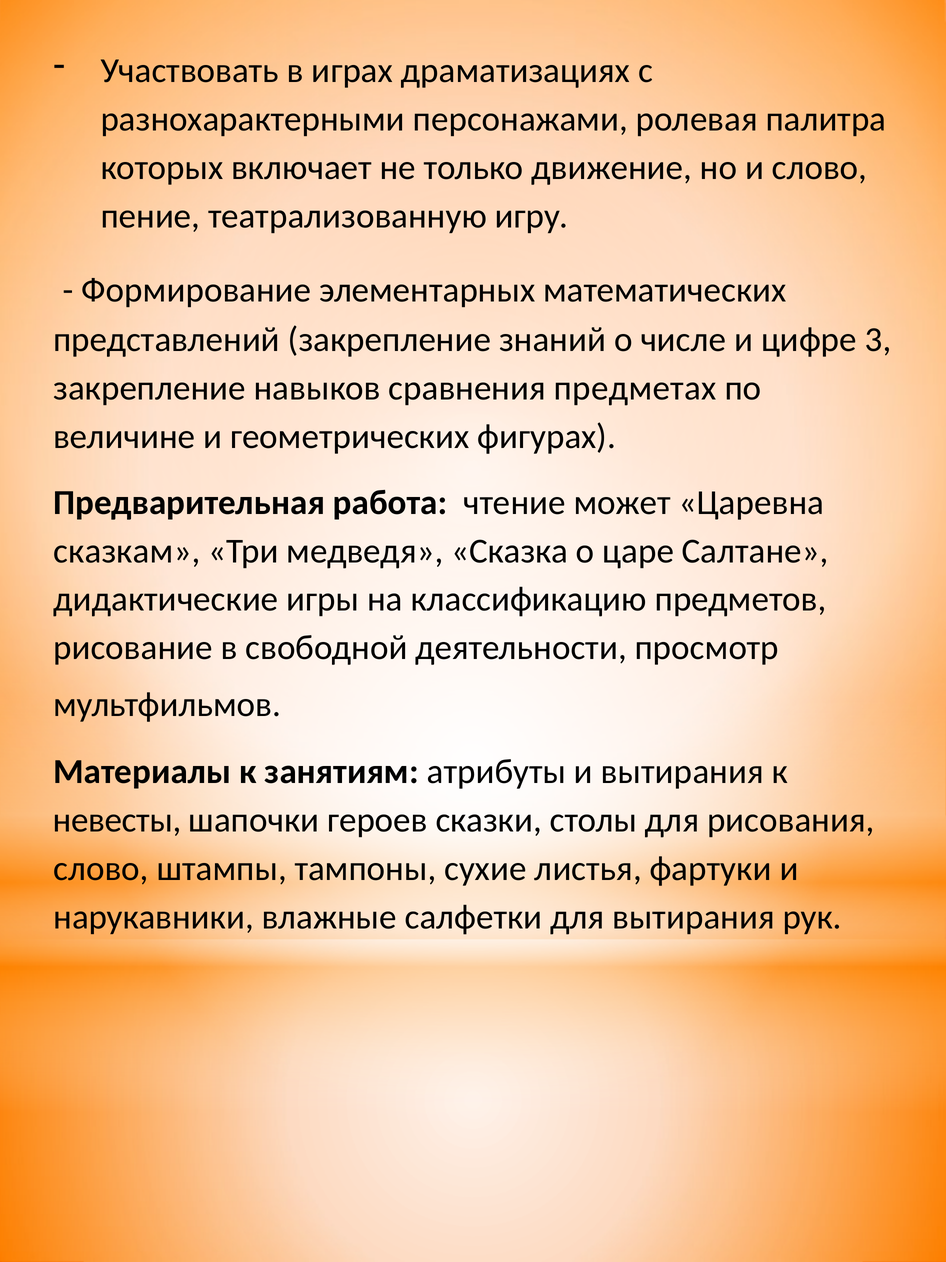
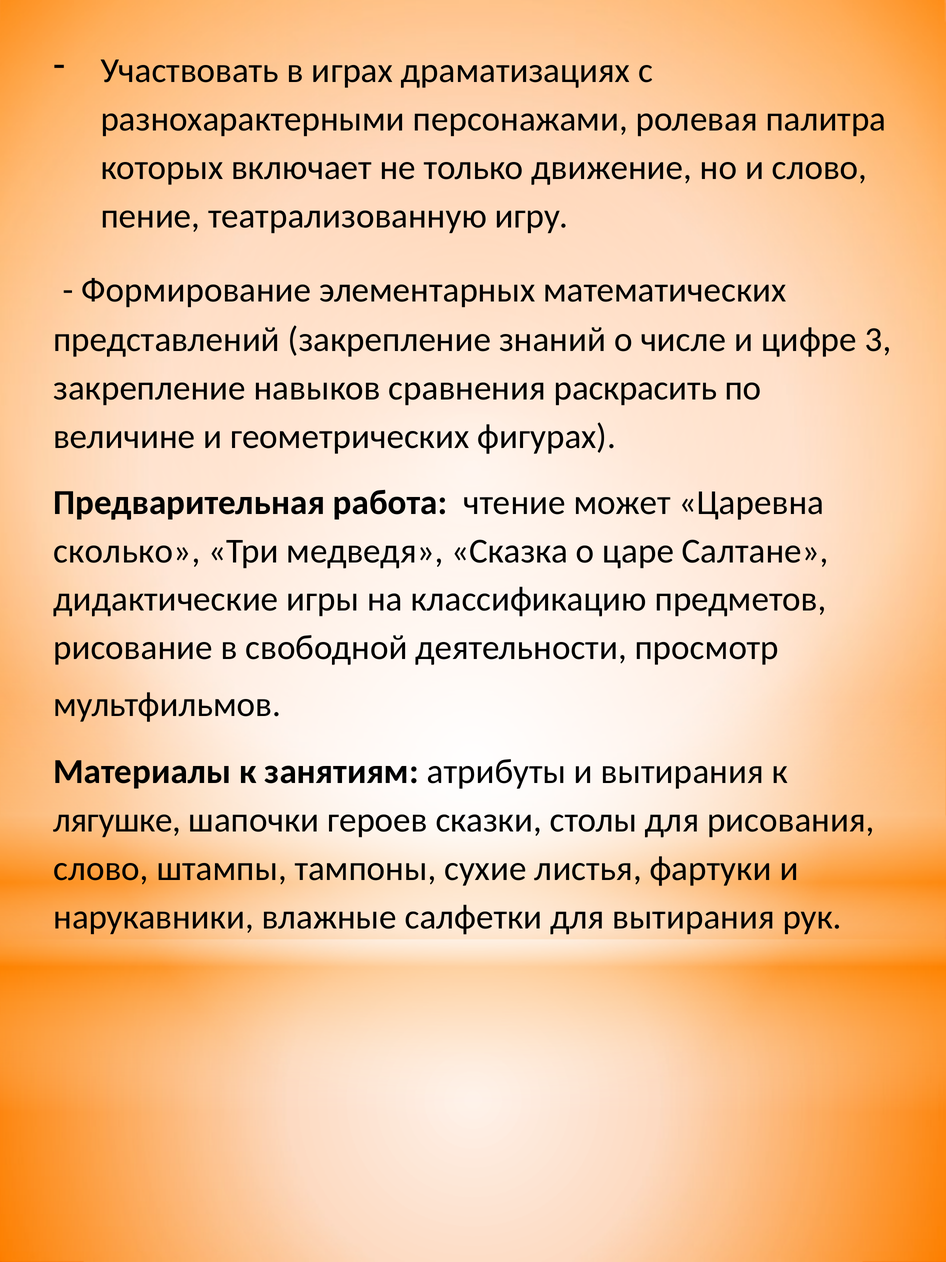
предметах: предметах -> раскрасить
сказкам: сказкам -> сколько
невесты: невесты -> лягушке
